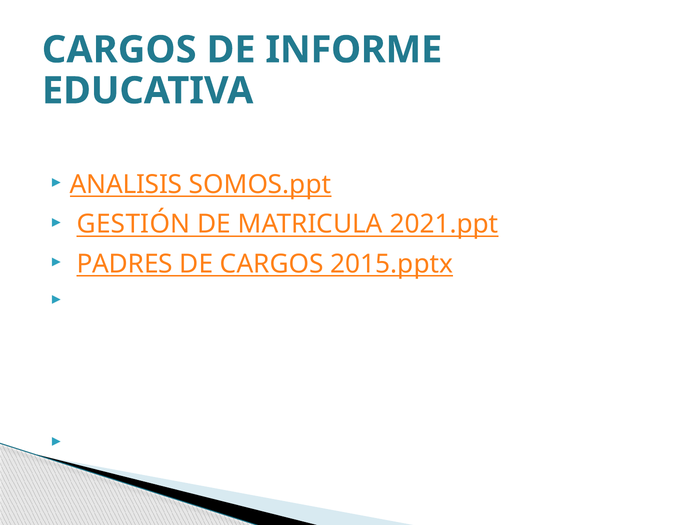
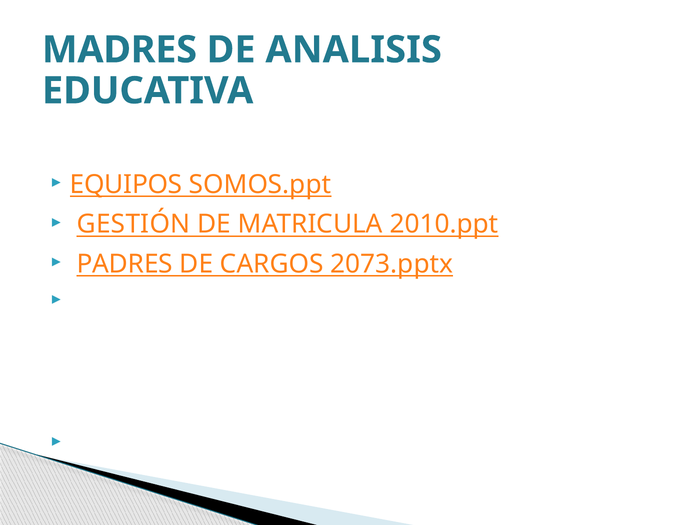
CARGOS at (119, 50): CARGOS -> MADRES
INFORME: INFORME -> ANALISIS
ANALISIS: ANALISIS -> EQUIPOS
2021.ppt: 2021.ppt -> 2010.ppt
2015.pptx: 2015.pptx -> 2073.pptx
